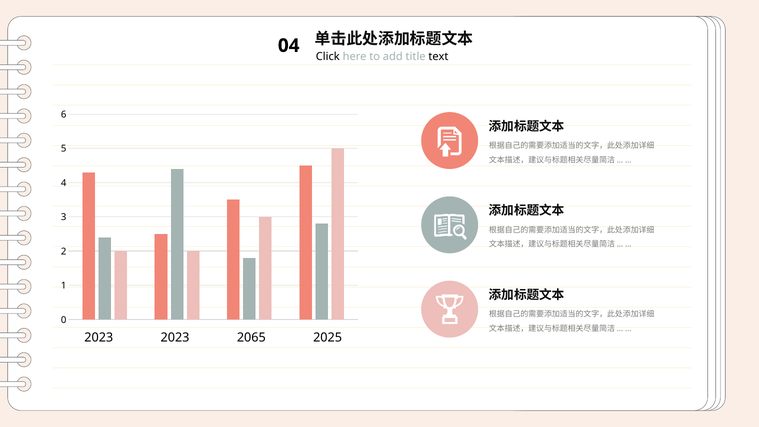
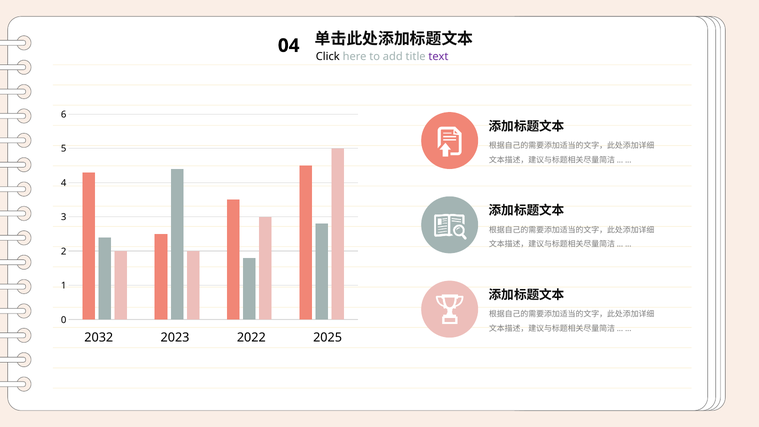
text colour: black -> purple
2023 at (99, 337): 2023 -> 2032
2065: 2065 -> 2022
